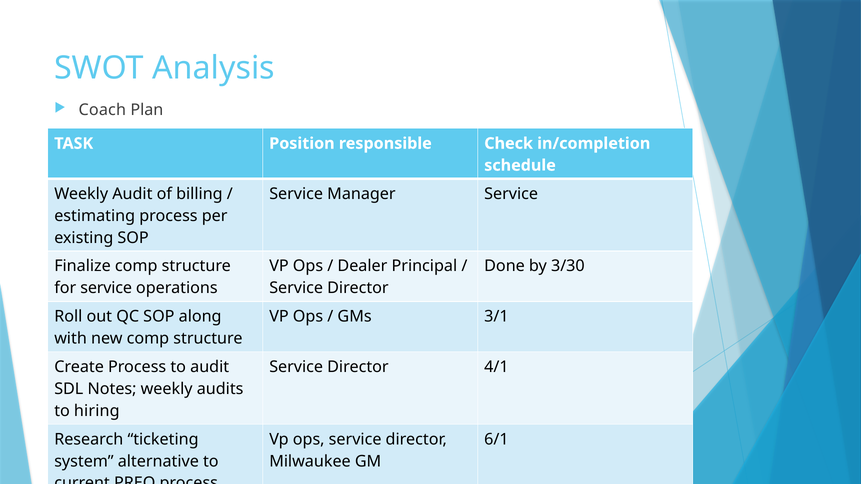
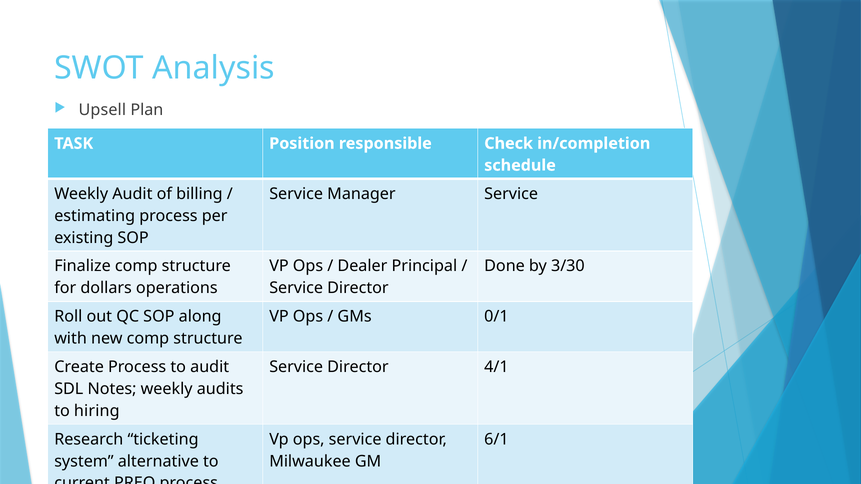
Coach: Coach -> Upsell
for service: service -> dollars
3/1: 3/1 -> 0/1
